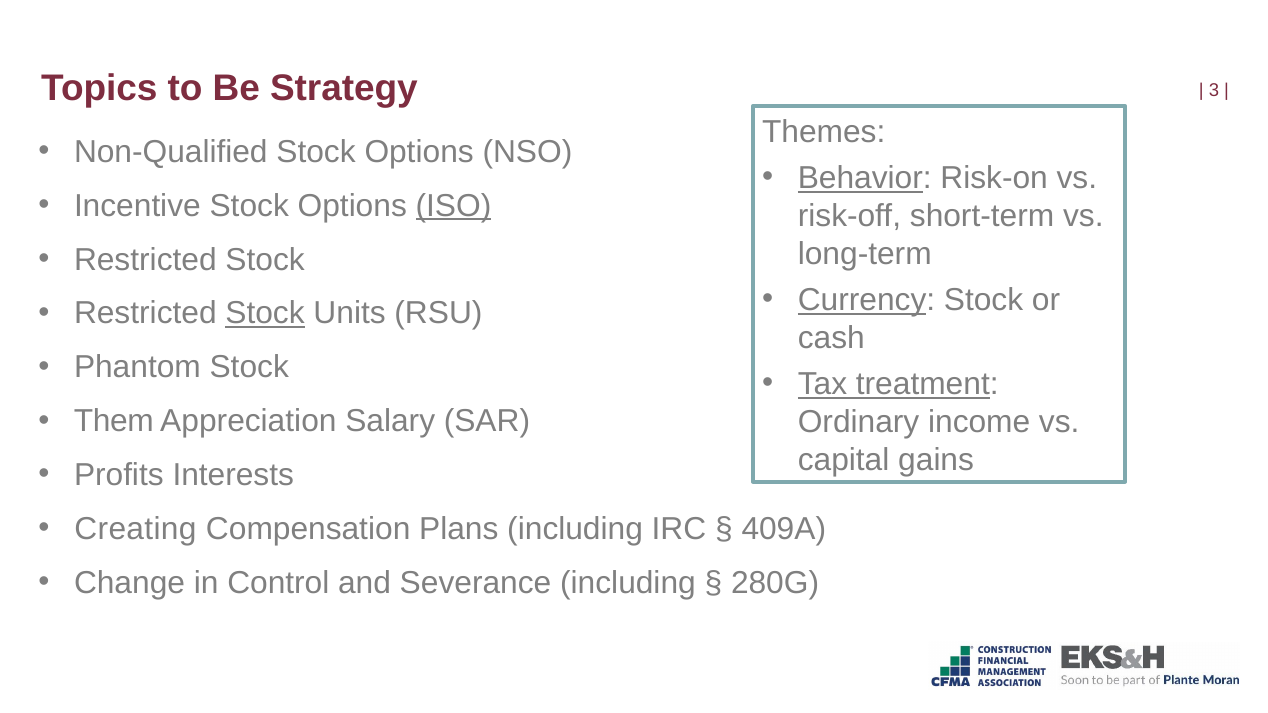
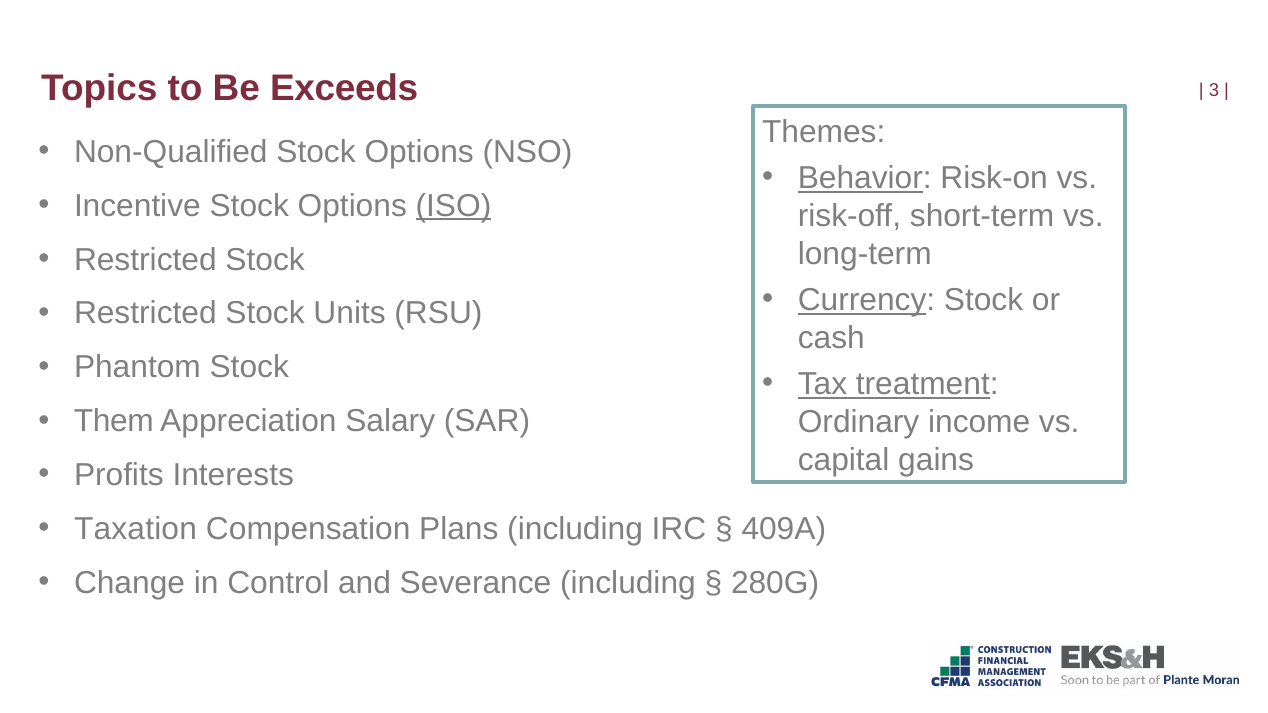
Strategy: Strategy -> Exceeds
Stock at (265, 314) underline: present -> none
Creating: Creating -> Taxation
